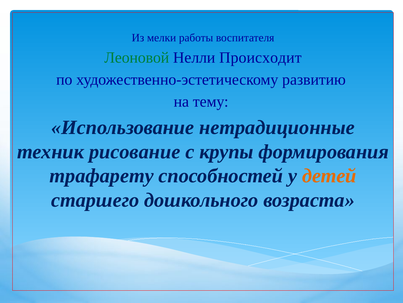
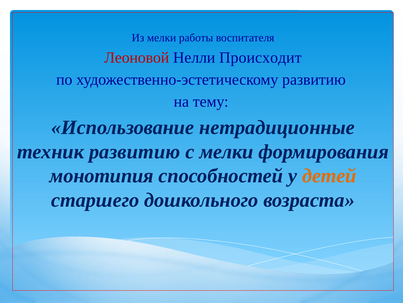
Леоновой colour: green -> red
техник рисование: рисование -> развитию
с крупы: крупы -> мелки
трафарету: трафарету -> монотипия
